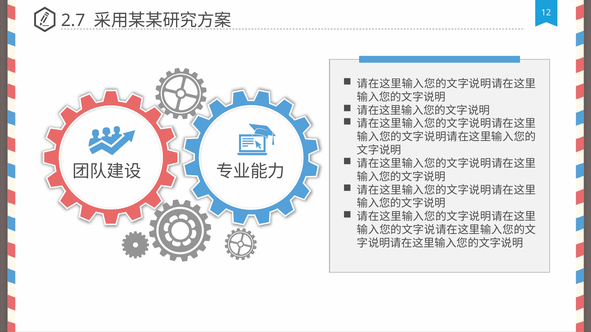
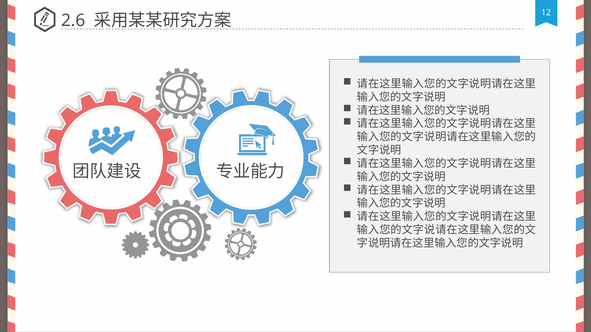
2.7: 2.7 -> 2.6
